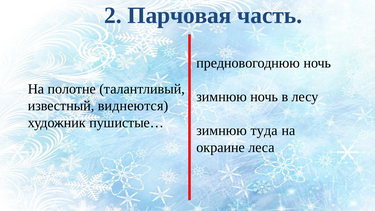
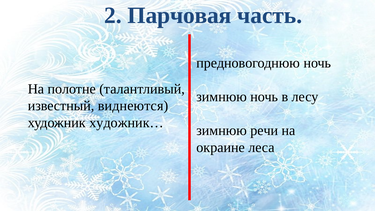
пушистые…: пушистые… -> художник…
туда: туда -> речи
